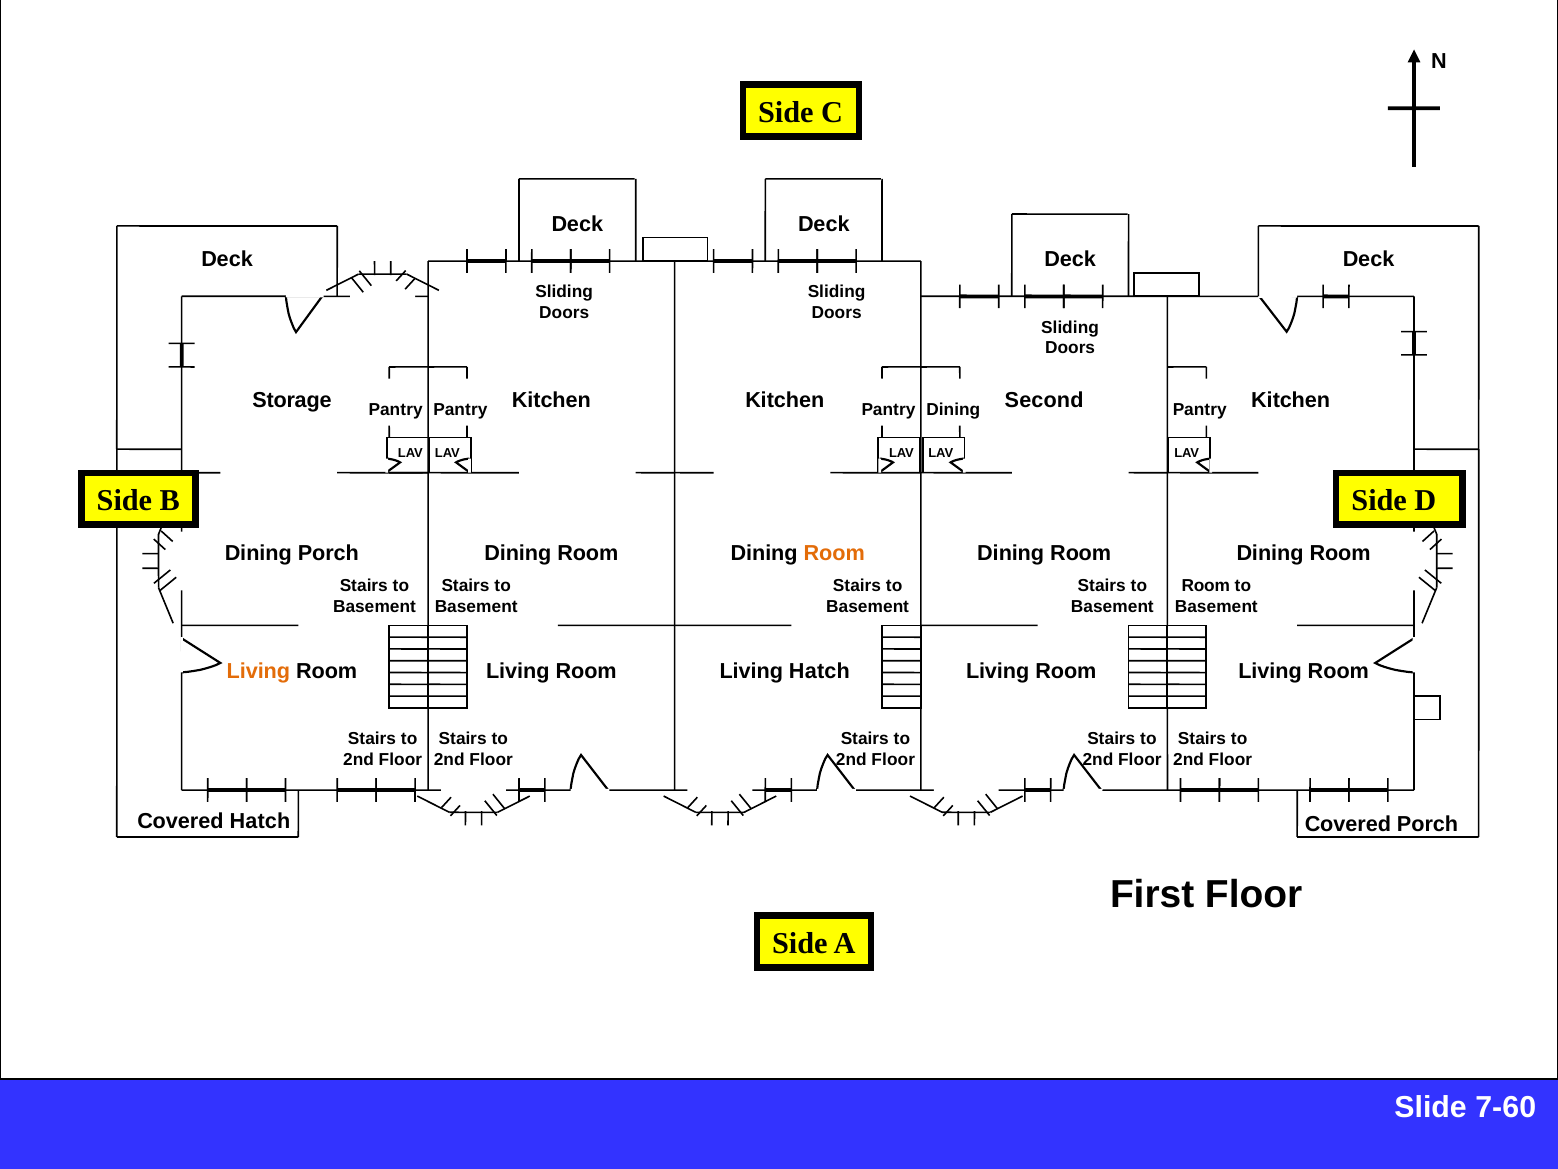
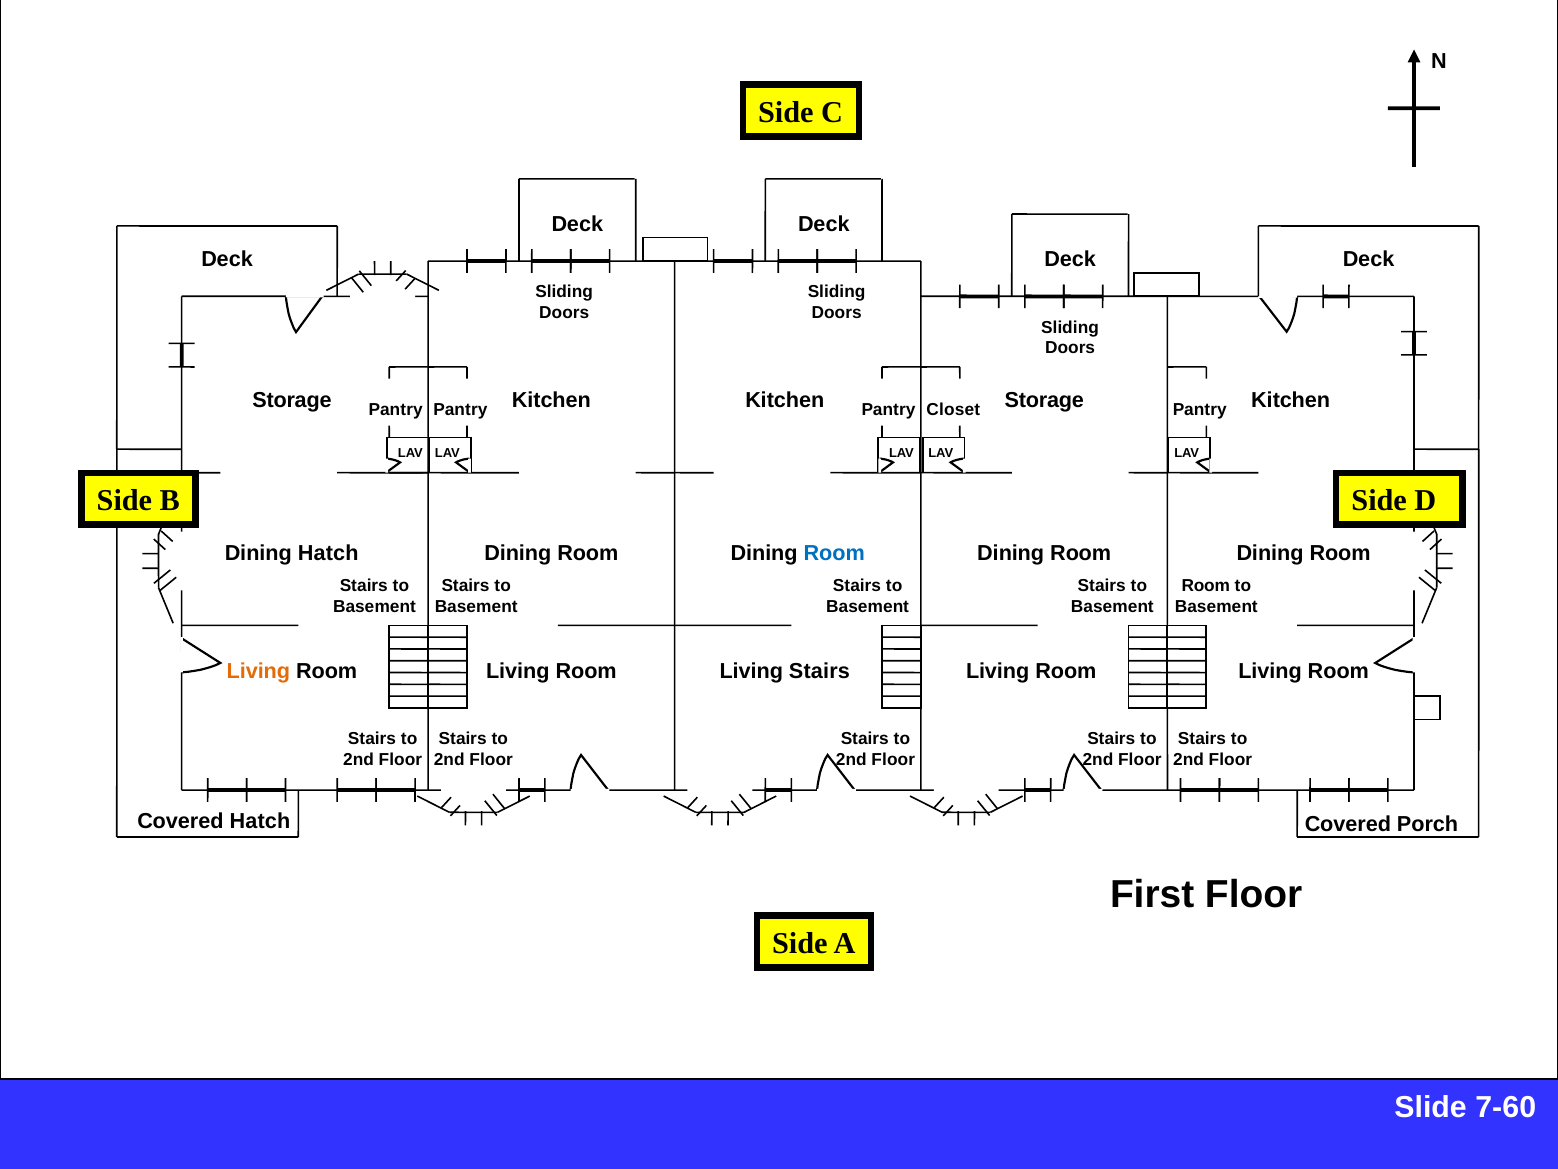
Kitchen Second: Second -> Storage
Pantry Dining: Dining -> Closet
Dining Porch: Porch -> Hatch
Room at (834, 553) colour: orange -> blue
Living Hatch: Hatch -> Stairs
